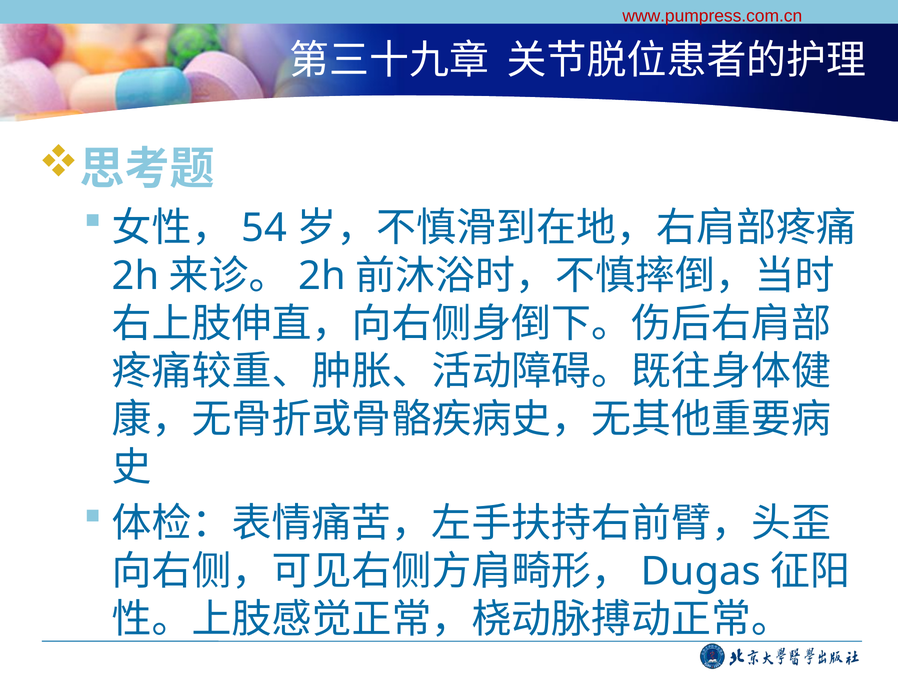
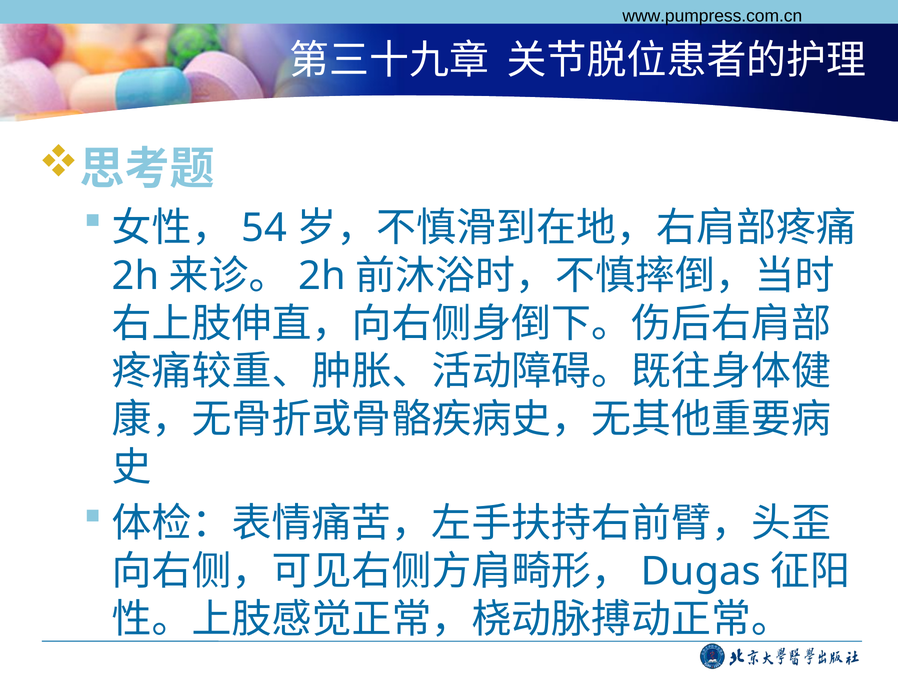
www.pumpress.com.cn colour: red -> black
